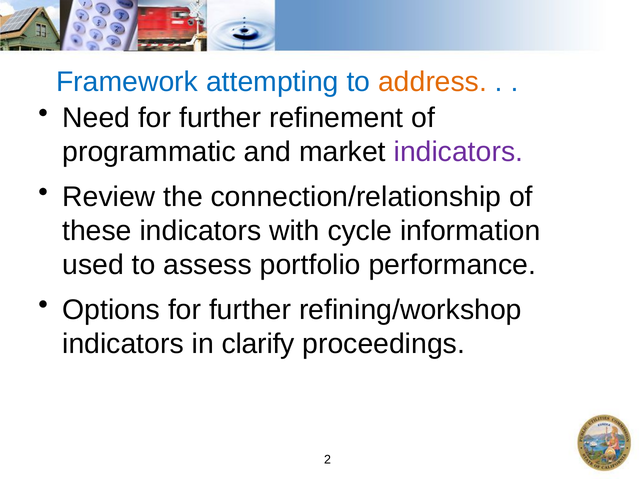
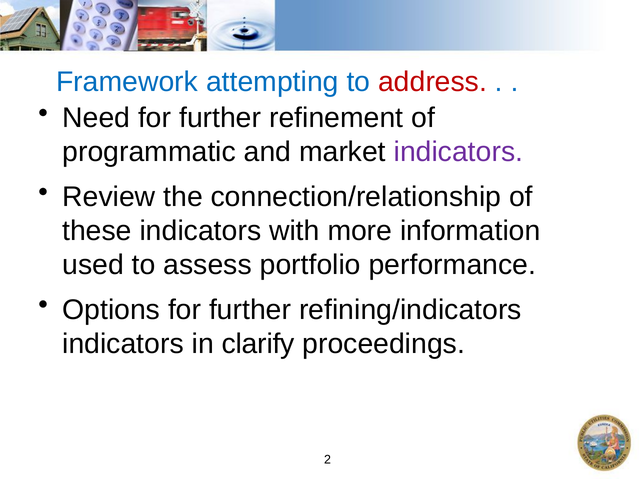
address colour: orange -> red
cycle: cycle -> more
refining/workshop: refining/workshop -> refining/indicators
